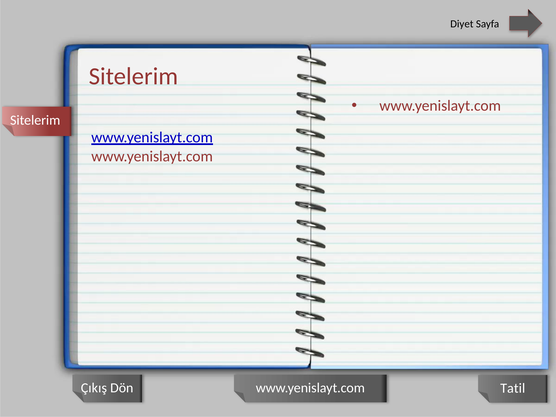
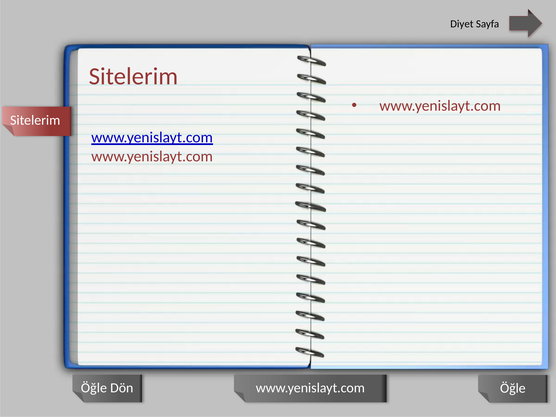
Çıkış at (94, 388): Çıkış -> Öğle
Tatil at (513, 388): Tatil -> Öğle
